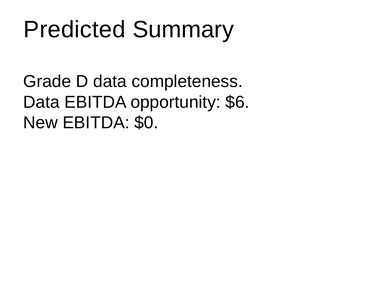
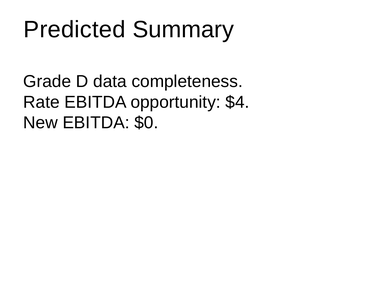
Data at (41, 102): Data -> Rate
$6: $6 -> $4
